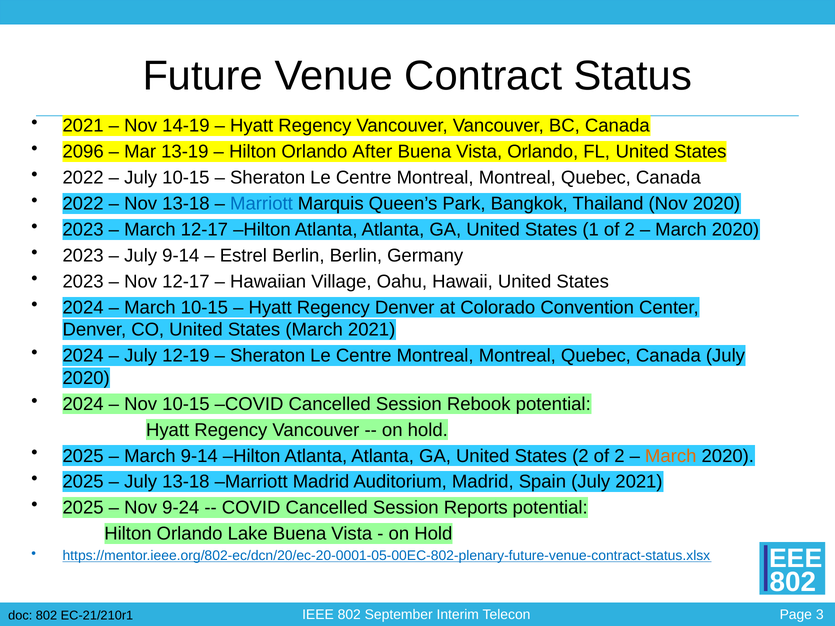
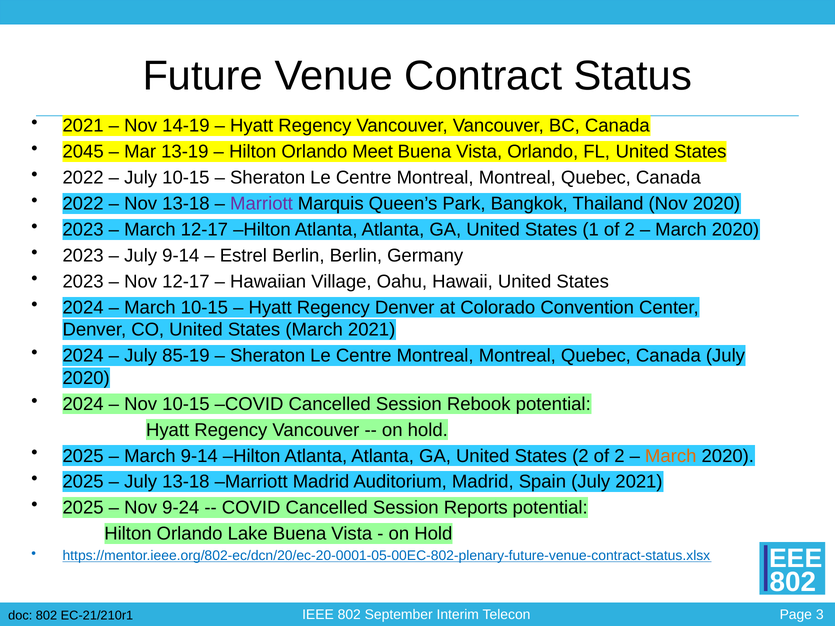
2096: 2096 -> 2045
After: After -> Meet
Marriott at (261, 204) colour: blue -> purple
12-19: 12-19 -> 85-19
